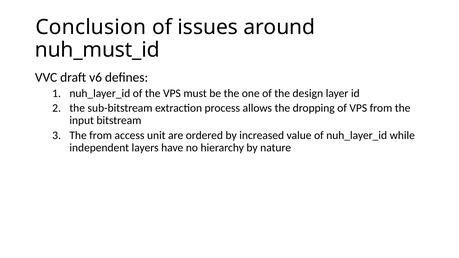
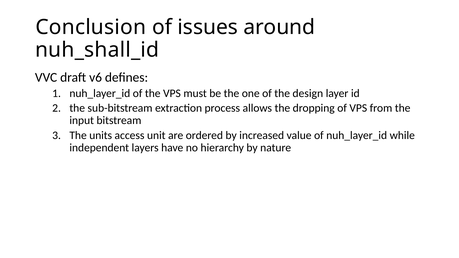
nuh_must_id: nuh_must_id -> nuh_shall_id
The from: from -> units
